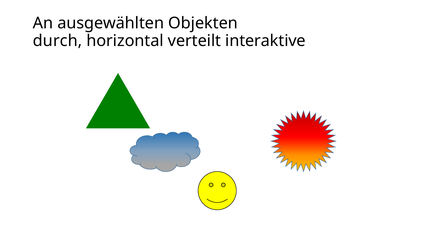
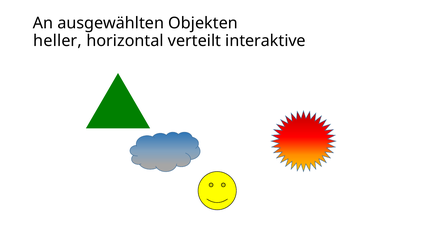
durch: durch -> heller
